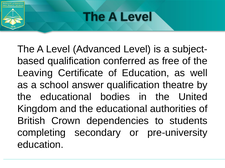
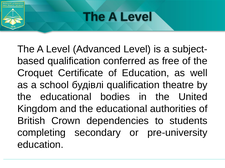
Leaving: Leaving -> Croquet
answer: answer -> будівлі
